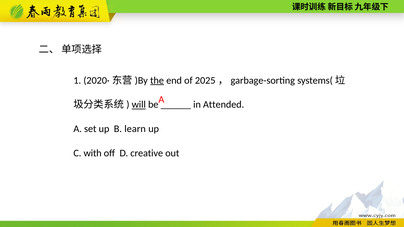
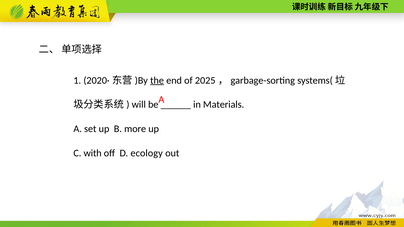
will underline: present -> none
Attended: Attended -> Materials
learn: learn -> more
creative: creative -> ecology
